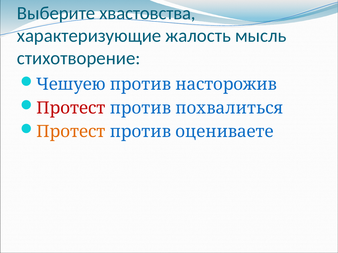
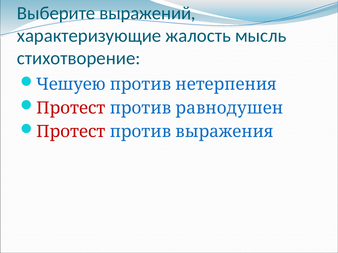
хвастовства: хвастовства -> выражений
насторожив: насторожив -> нетерпения
похвалиться: похвалиться -> равнодушен
Протест at (71, 132) colour: orange -> red
оцениваете: оцениваете -> выражения
